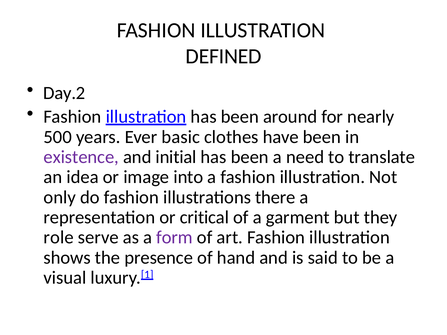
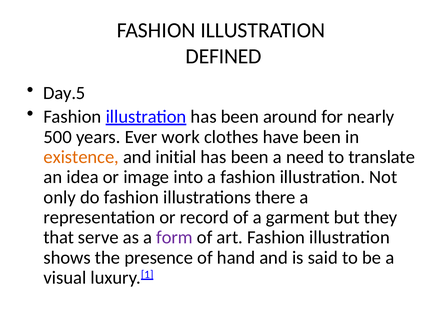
Day.2: Day.2 -> Day.5
basic: basic -> work
existence colour: purple -> orange
critical: critical -> record
role: role -> that
